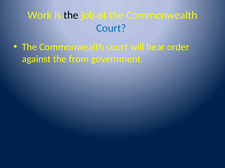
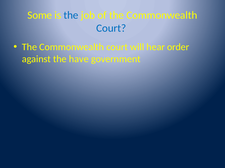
Work: Work -> Some
the at (71, 15) colour: black -> blue
from: from -> have
